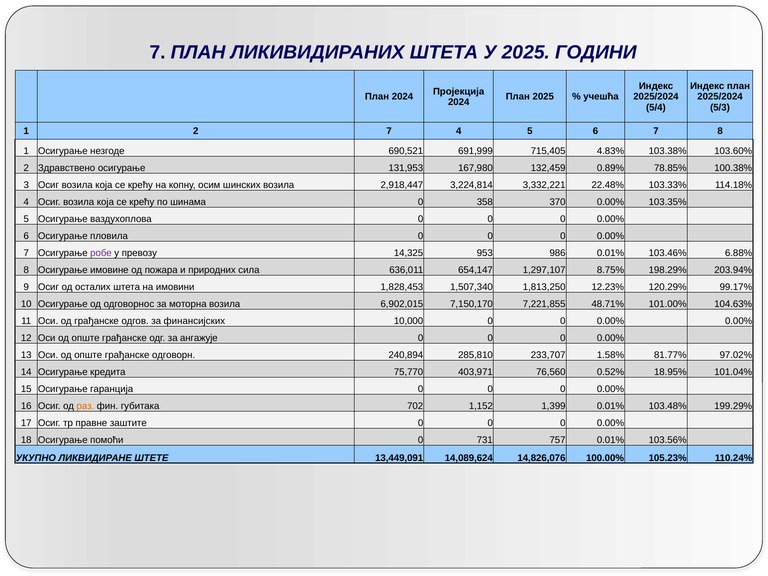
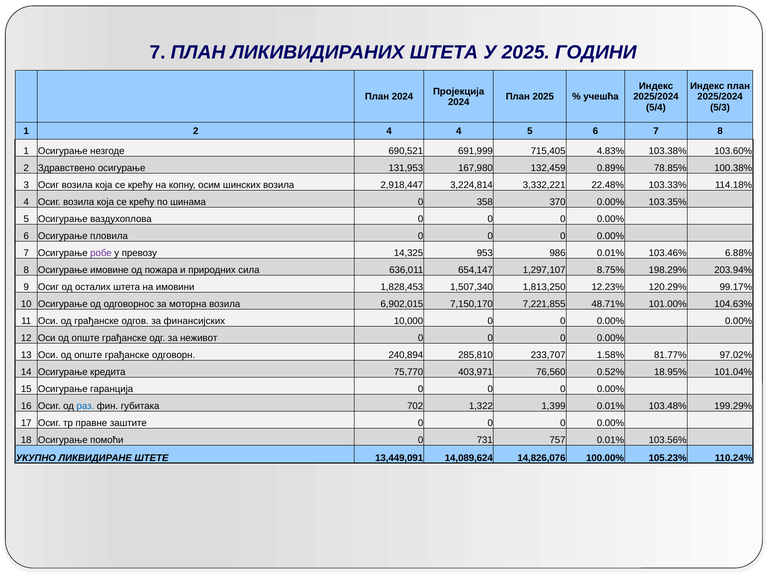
2 7: 7 -> 4
ангажује: ангажује -> неживот
раз colour: orange -> blue
1,152: 1,152 -> 1,322
